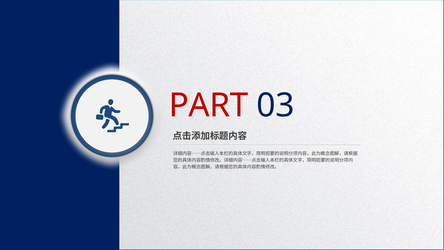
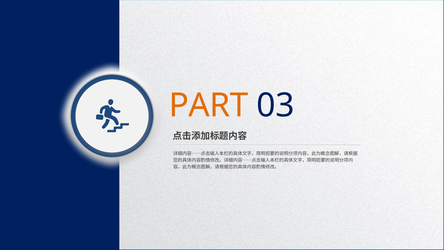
PART colour: red -> orange
